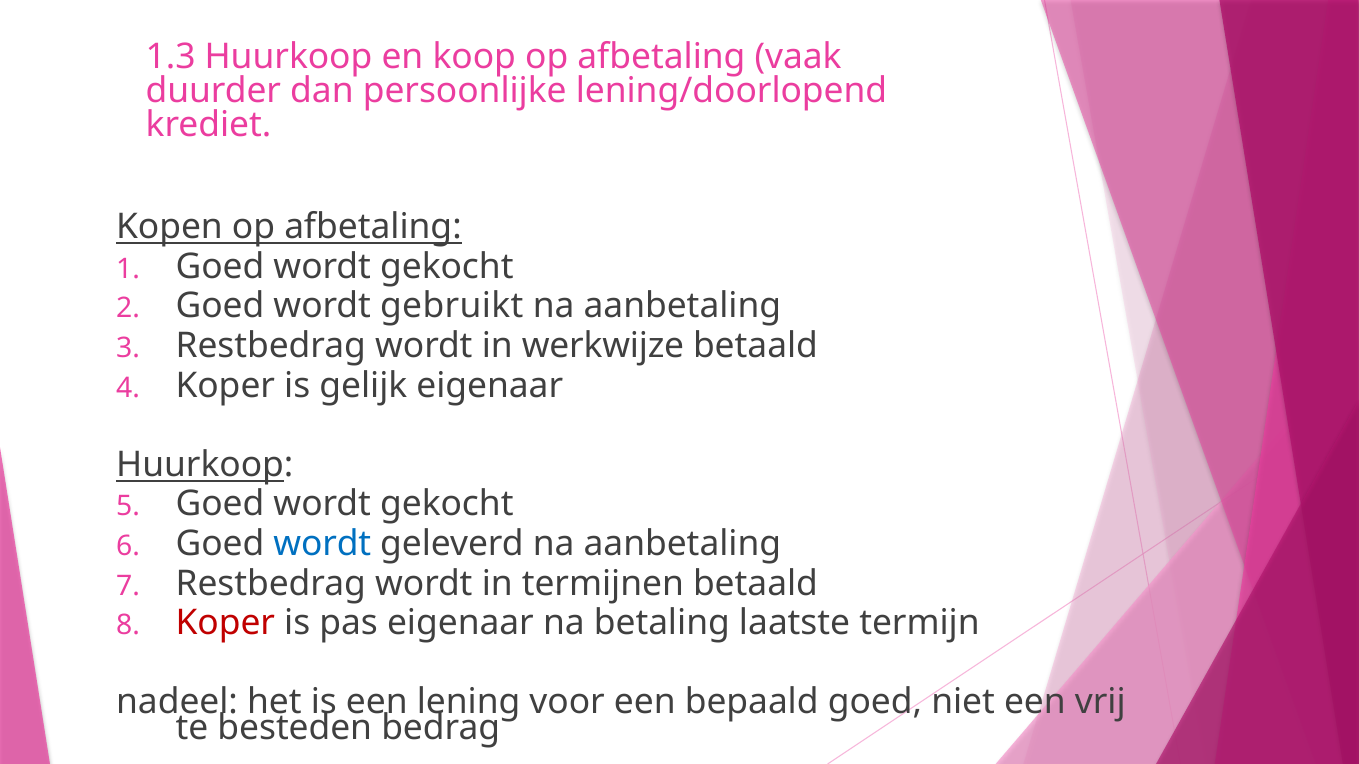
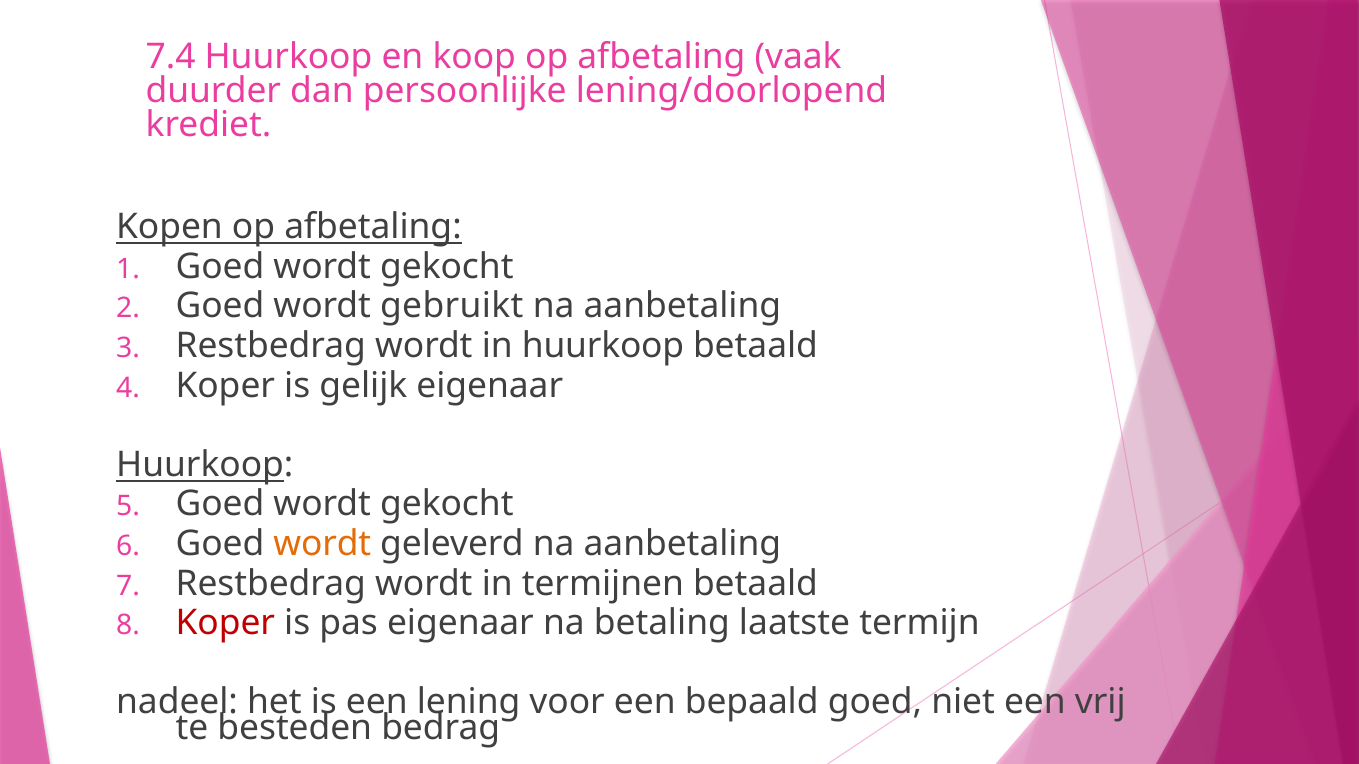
1.3: 1.3 -> 7.4
in werkwijze: werkwijze -> huurkoop
wordt at (322, 544) colour: blue -> orange
